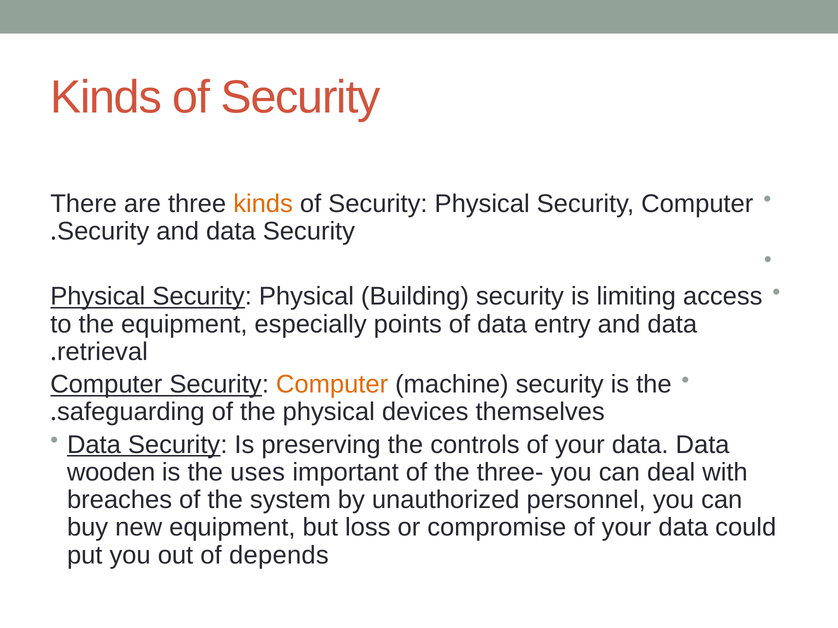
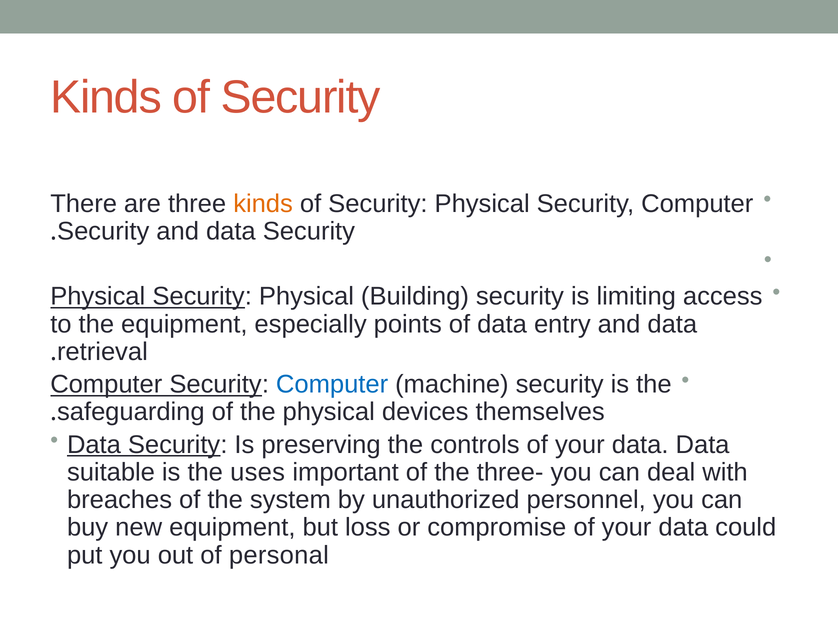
Computer at (332, 385) colour: orange -> blue
wooden: wooden -> suitable
depends: depends -> personal
